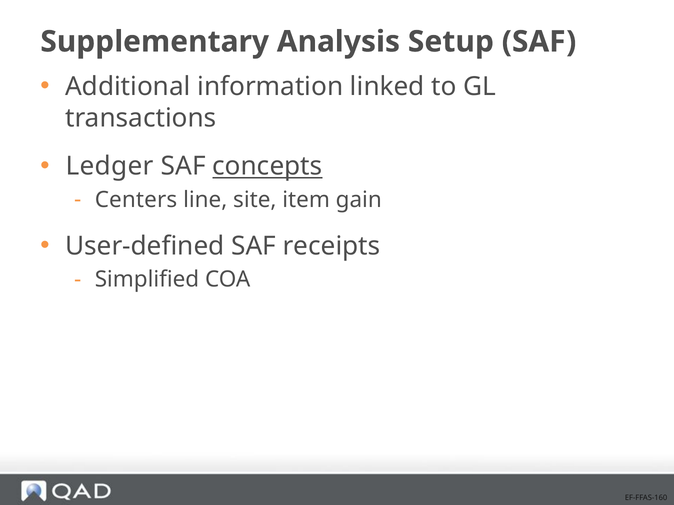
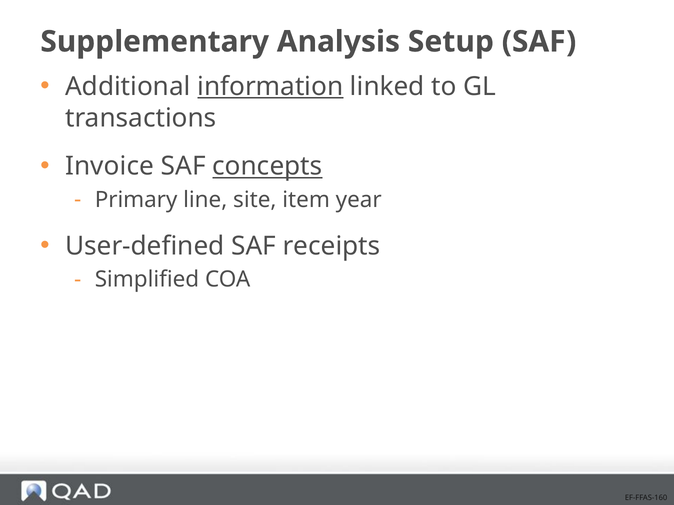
information underline: none -> present
Ledger: Ledger -> Invoice
Centers: Centers -> Primary
gain: gain -> year
